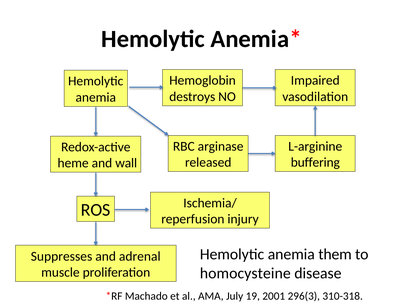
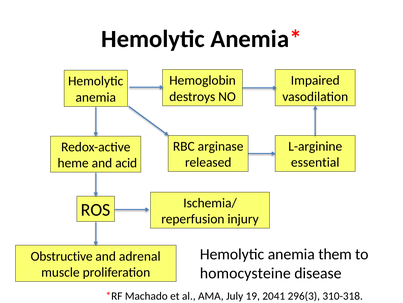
buffering: buffering -> essential
wall: wall -> acid
Suppresses: Suppresses -> Obstructive
2001: 2001 -> 2041
